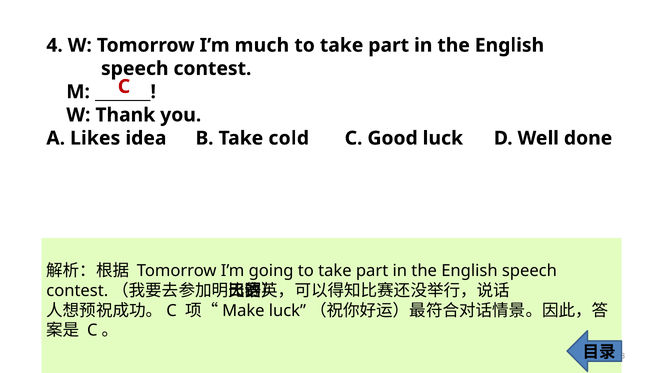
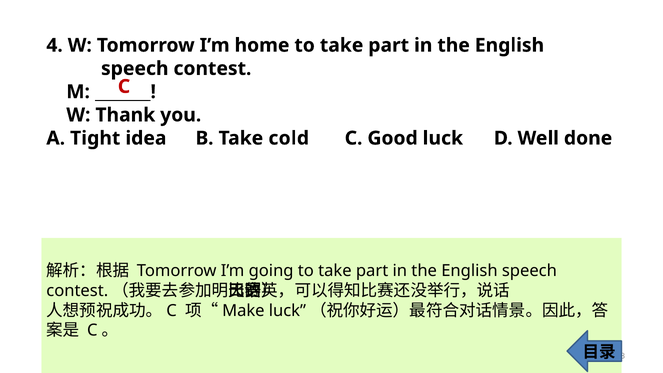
much: much -> home
Likes: Likes -> Tight
